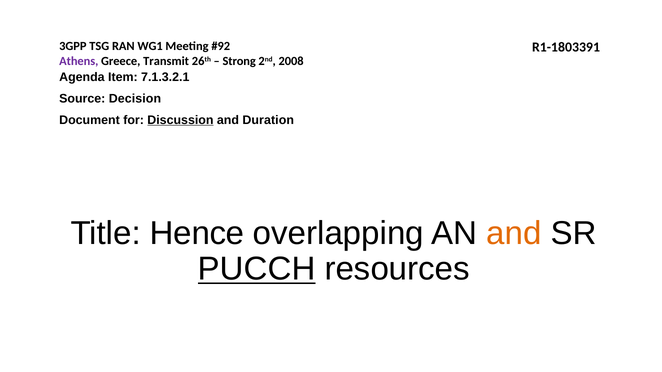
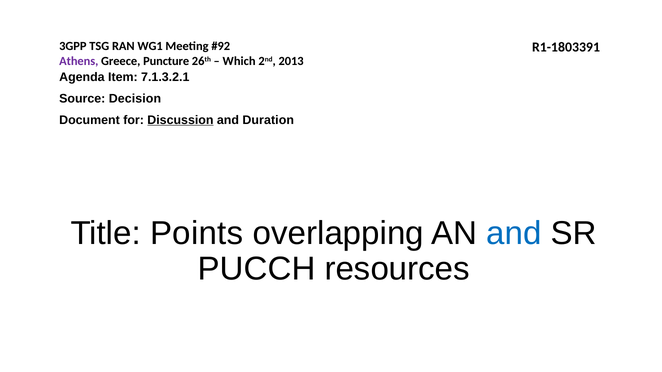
Transmit: Transmit -> Puncture
Strong: Strong -> Which
2008: 2008 -> 2013
Hence: Hence -> Points
and at (514, 234) colour: orange -> blue
PUCCH underline: present -> none
